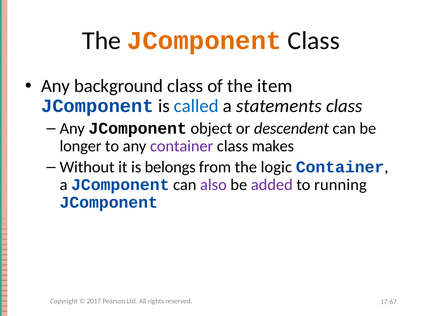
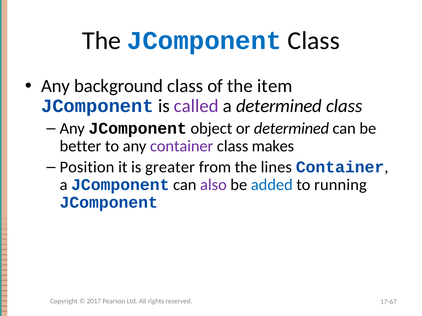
JComponent at (204, 41) colour: orange -> blue
called colour: blue -> purple
a statements: statements -> determined
or descendent: descendent -> determined
longer: longer -> better
Without: Without -> Position
belongs: belongs -> greater
logic: logic -> lines
added colour: purple -> blue
